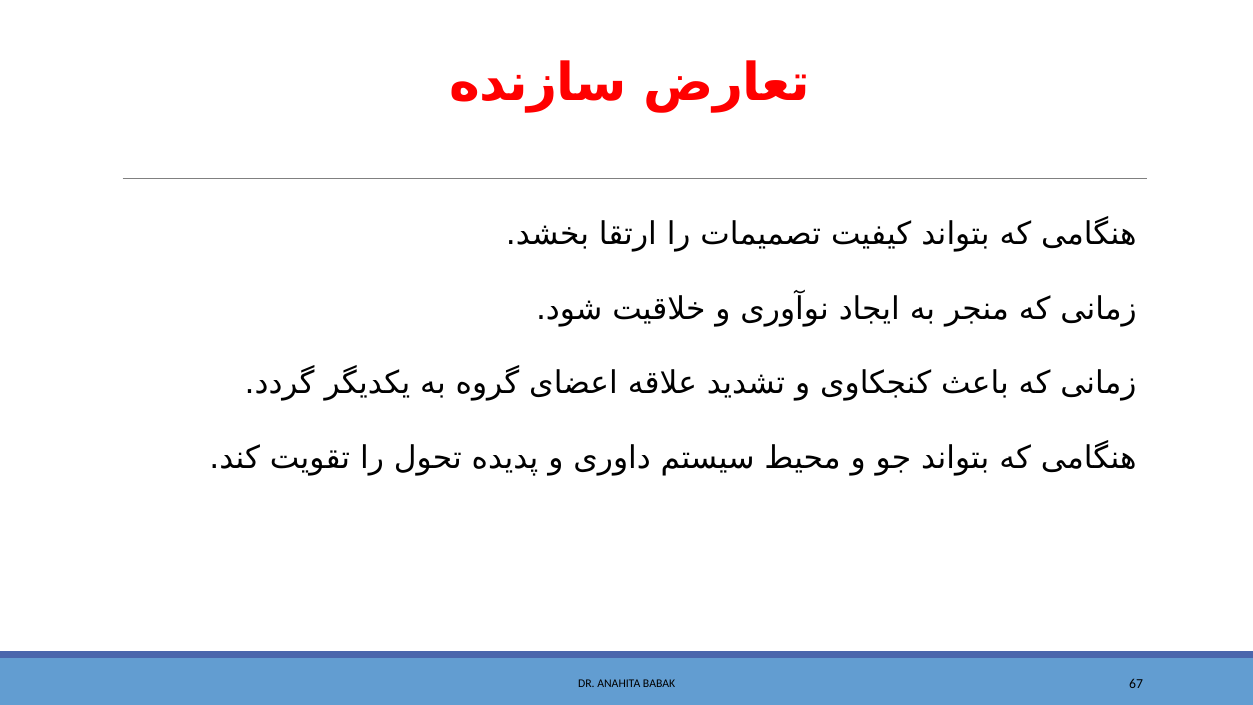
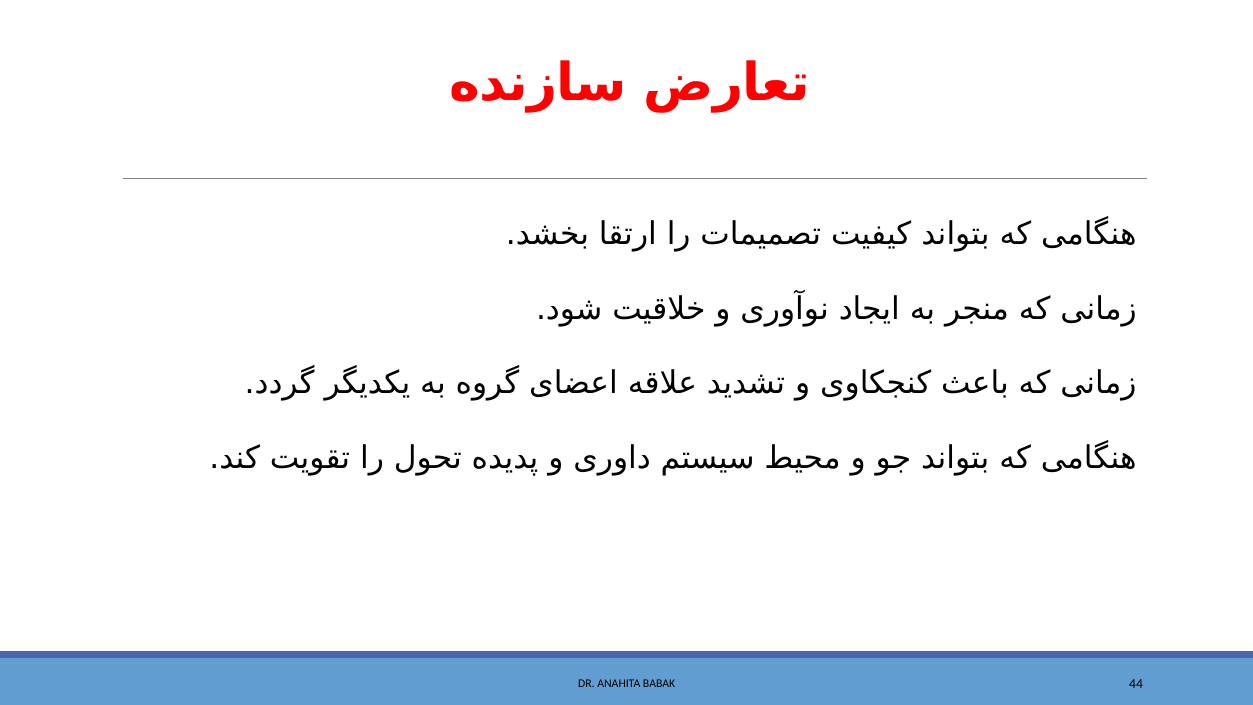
67: 67 -> 44
